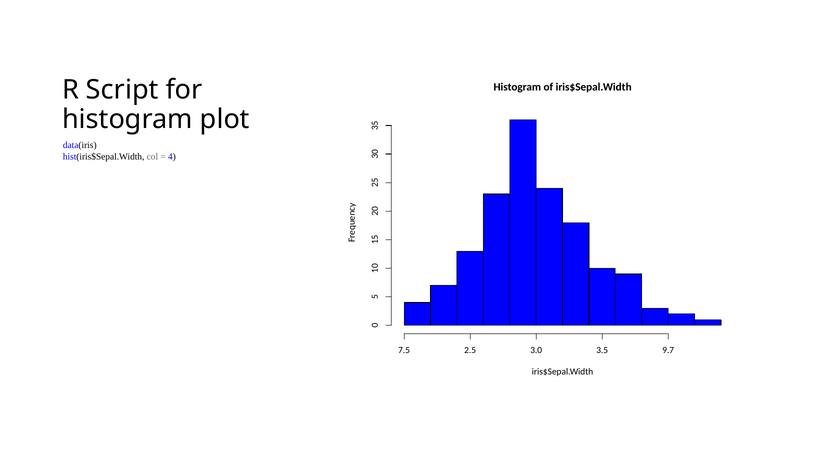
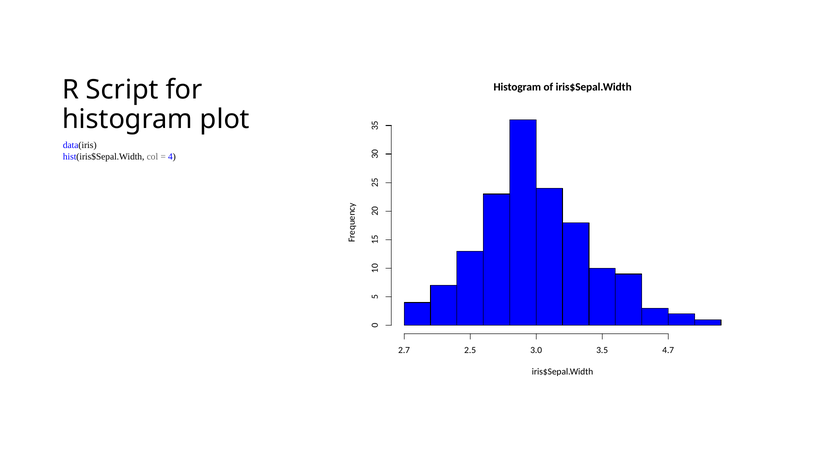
7.5: 7.5 -> 2.7
9.7: 9.7 -> 4.7
